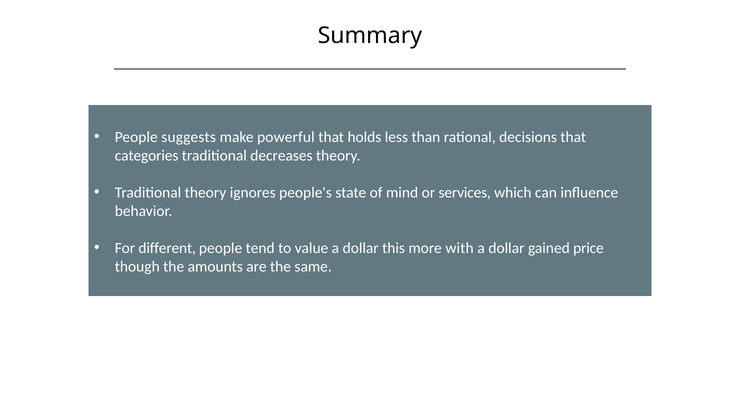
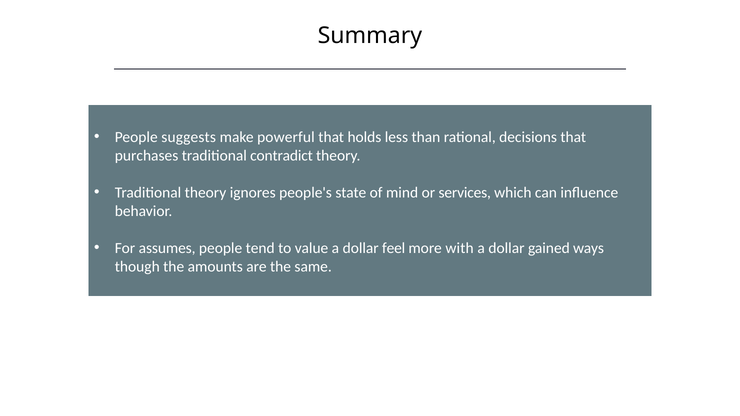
categories: categories -> purchases
decreases: decreases -> contradict
different: different -> assumes
this: this -> feel
price: price -> ways
